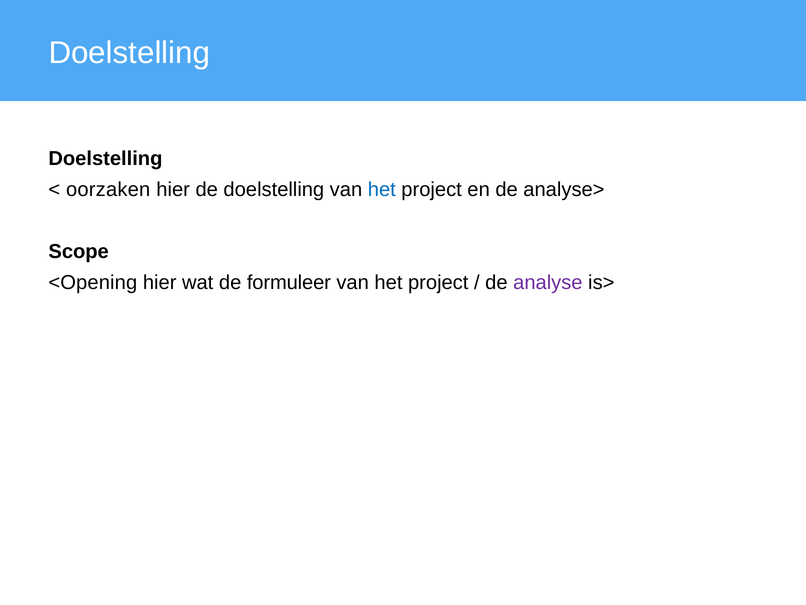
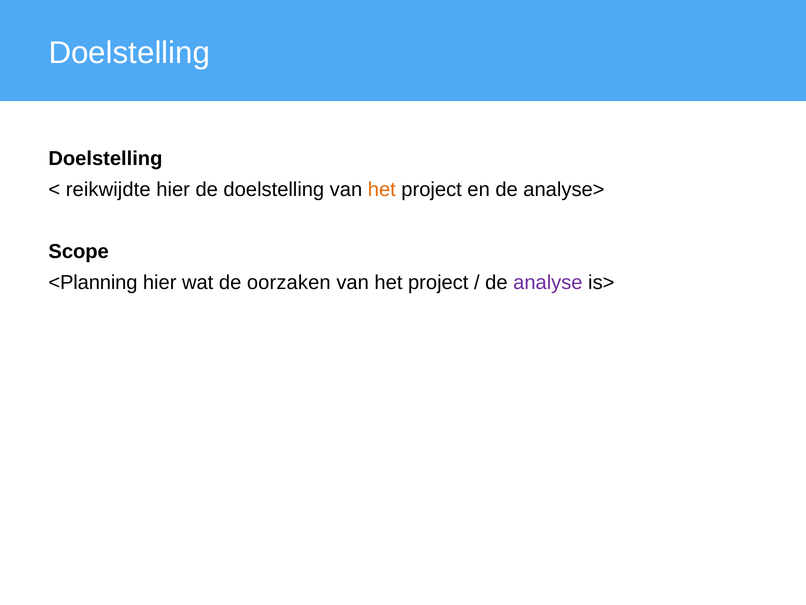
oorzaken: oorzaken -> reikwijdte
het at (382, 189) colour: blue -> orange
<Opening: <Opening -> <Planning
formuleer: formuleer -> oorzaken
